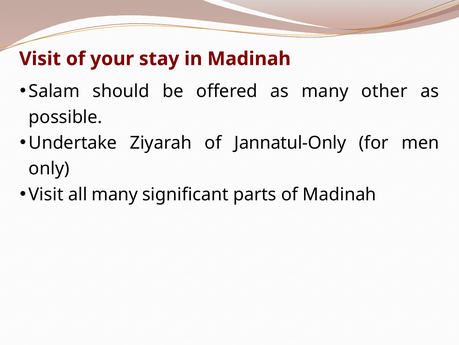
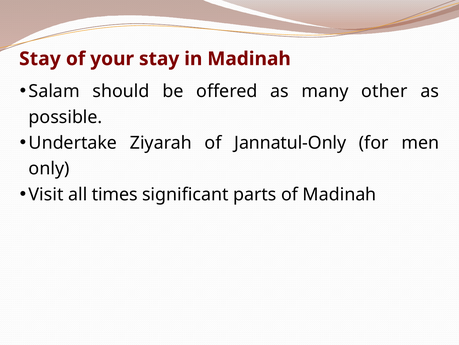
Visit at (40, 59): Visit -> Stay
all many: many -> times
